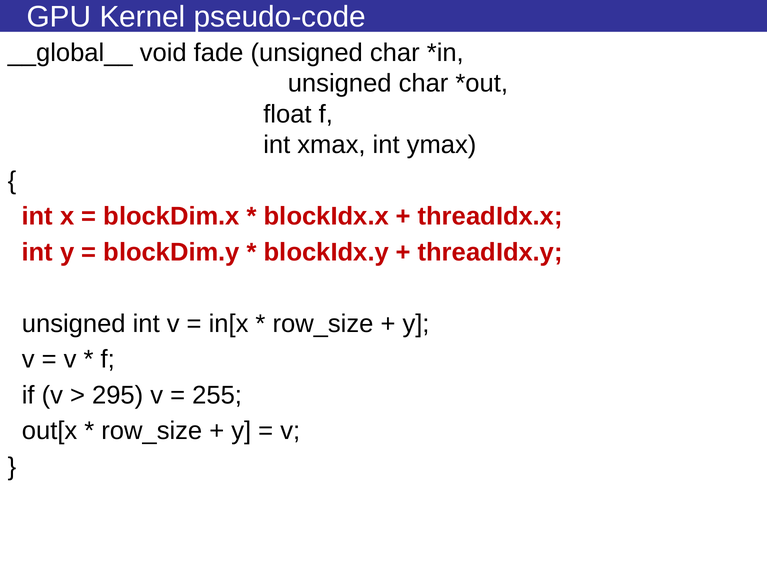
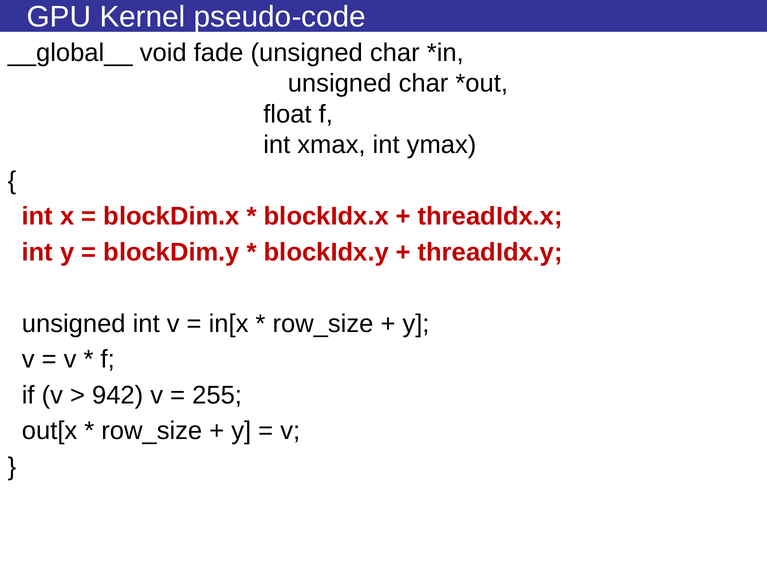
295: 295 -> 942
